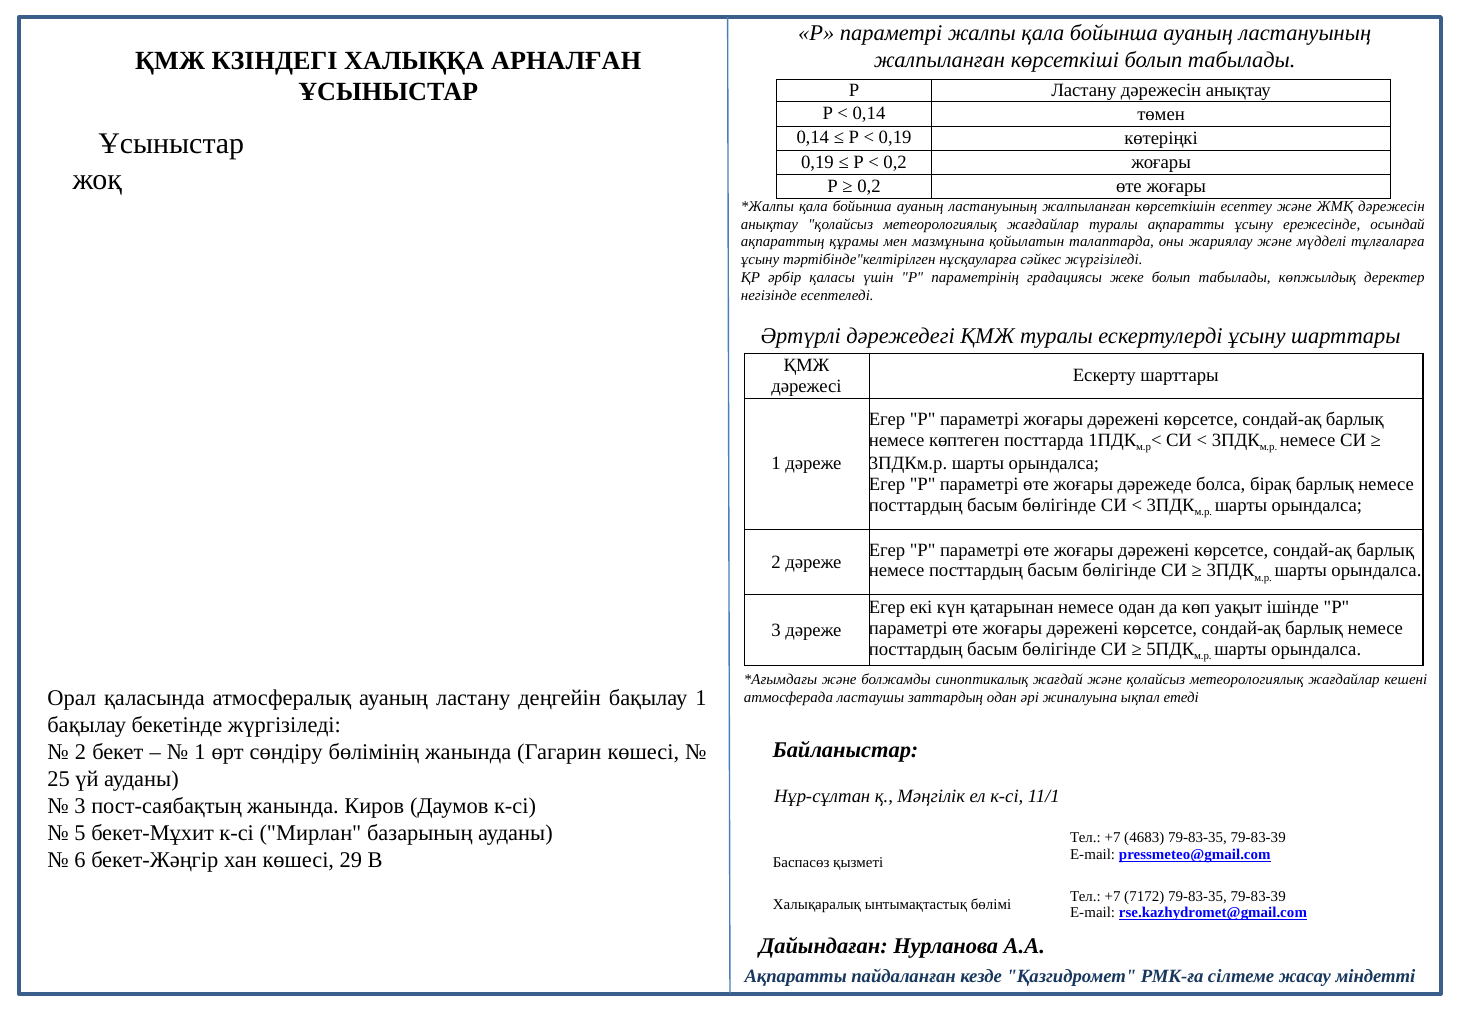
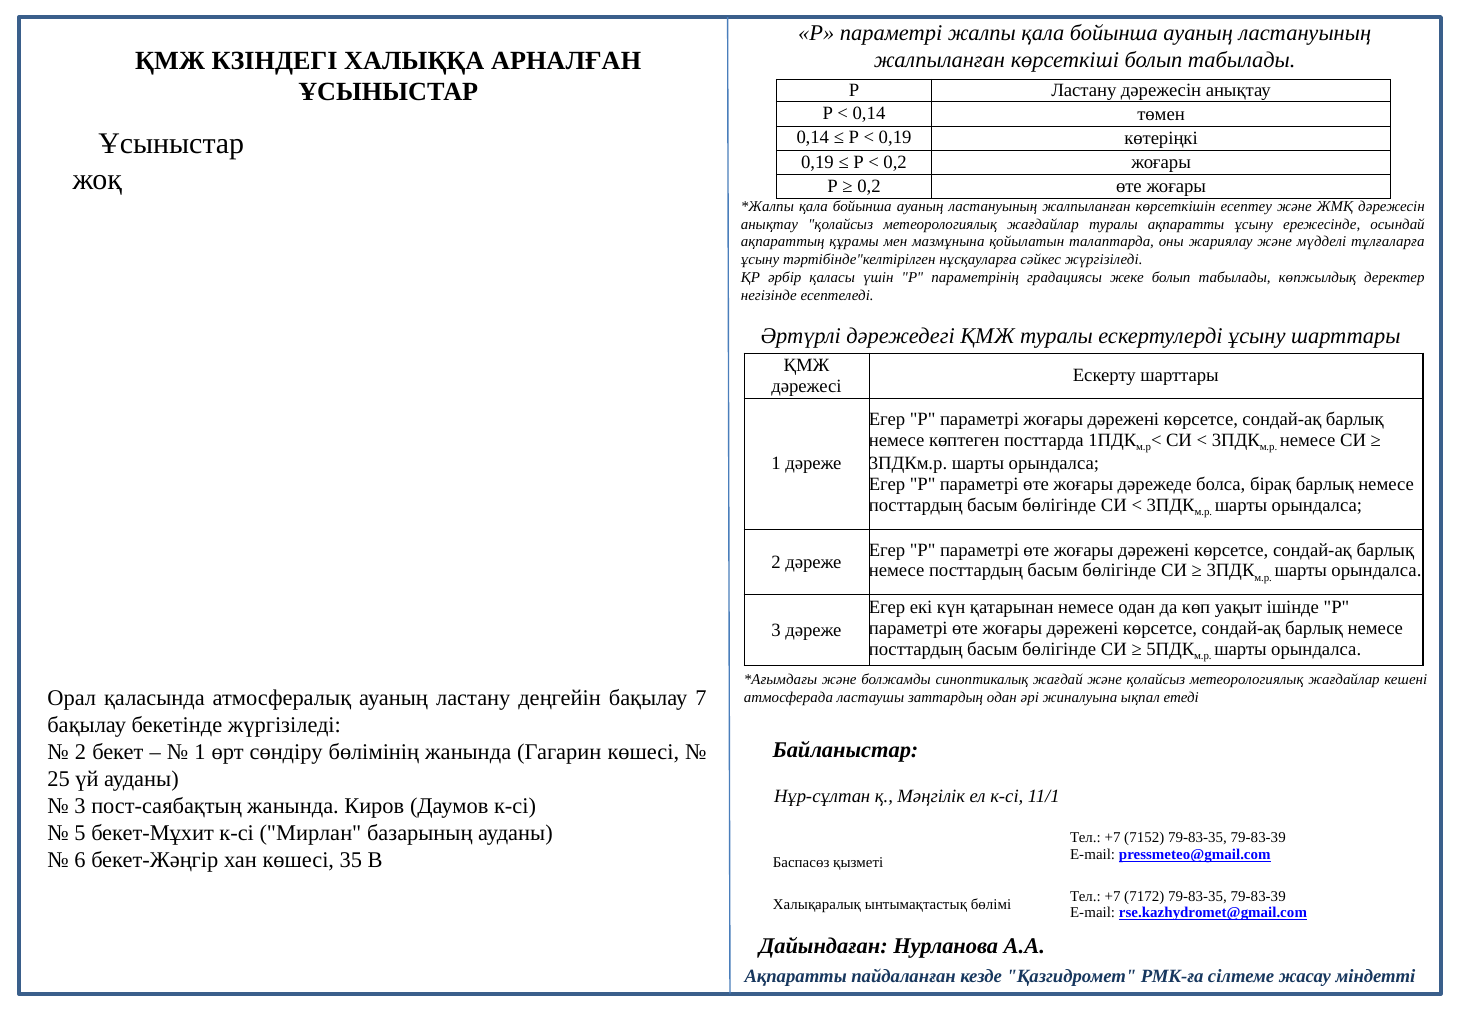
бақылау 1: 1 -> 7
4683: 4683 -> 7152
29: 29 -> 35
